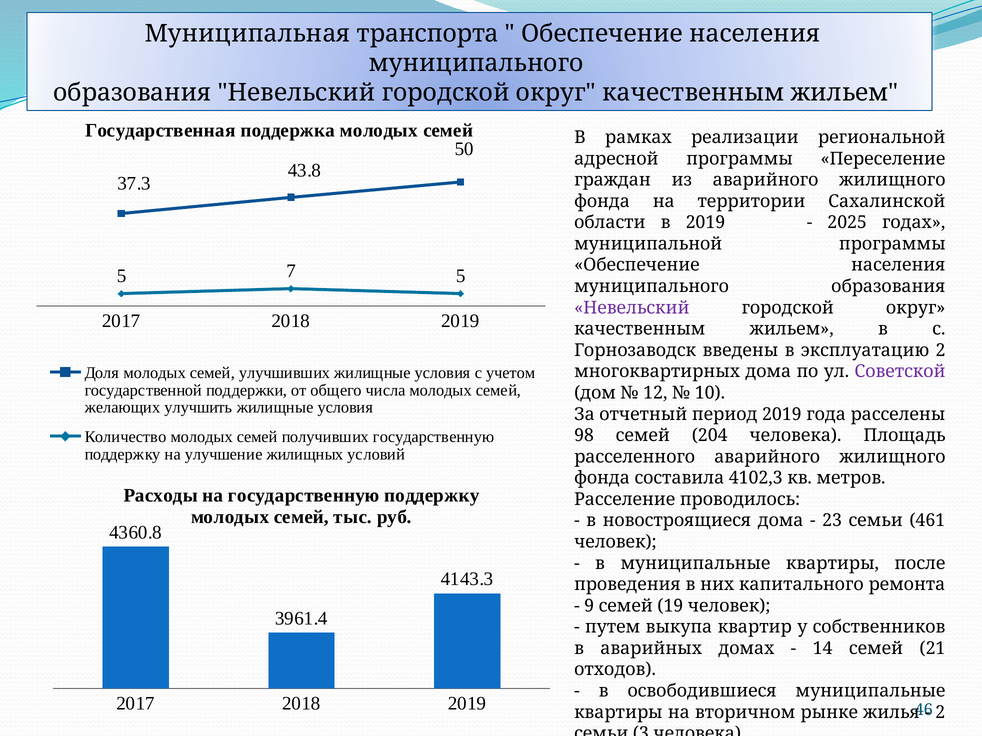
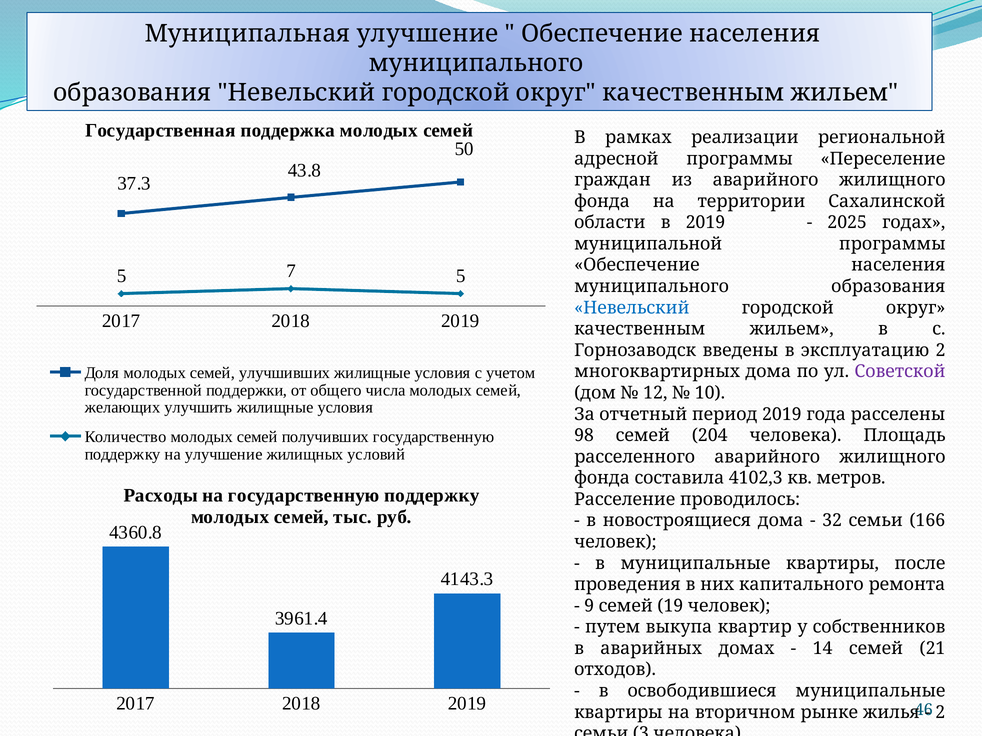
Муниципальная транспорта: транспорта -> улучшение
Невельский at (632, 308) colour: purple -> blue
23: 23 -> 32
461: 461 -> 166
